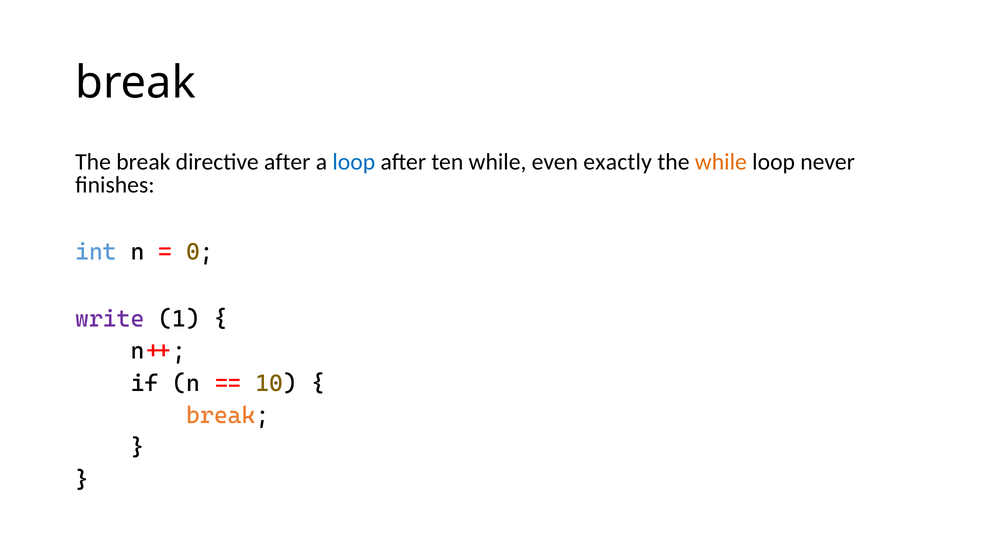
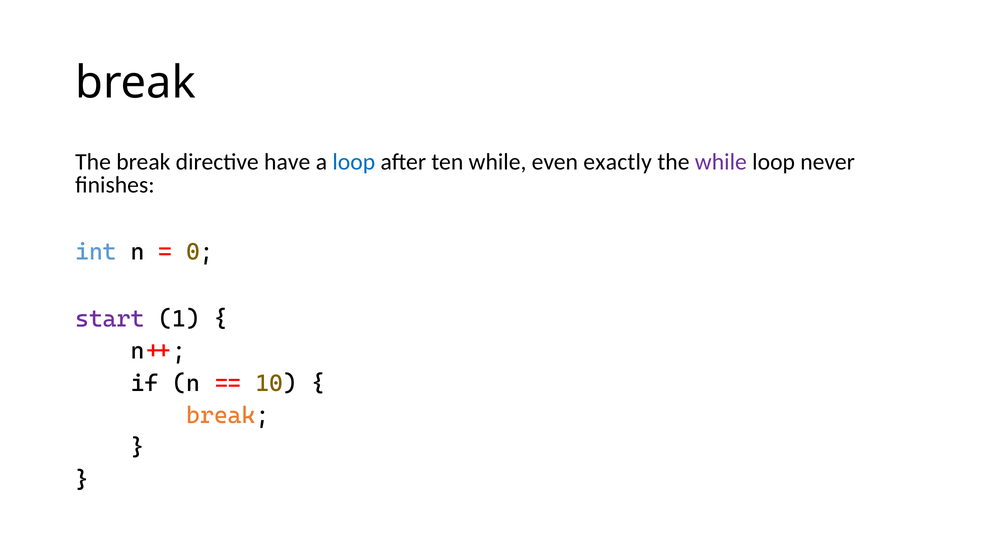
directive after: after -> have
while at (721, 162) colour: orange -> purple
write: write -> start
